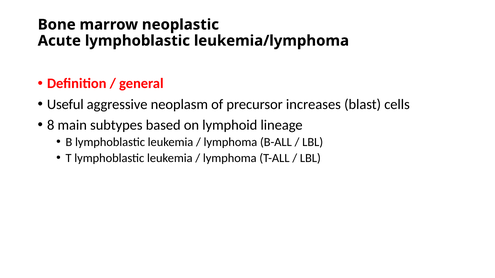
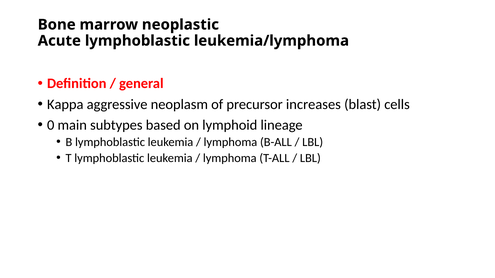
Useful: Useful -> Kappa
8: 8 -> 0
